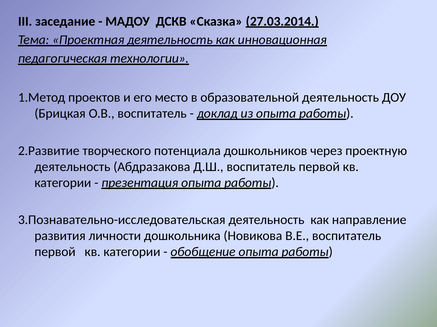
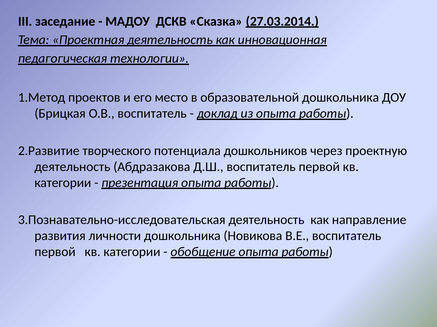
образовательной деятельность: деятельность -> дошкольника
